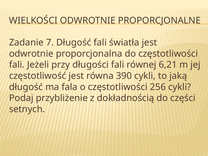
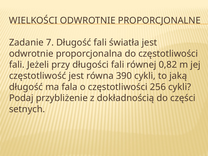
6,21: 6,21 -> 0,82
